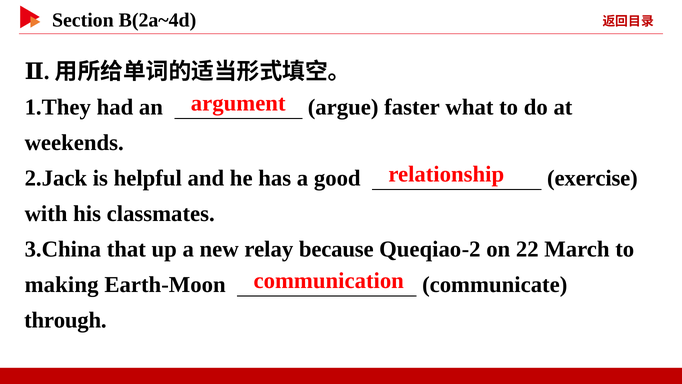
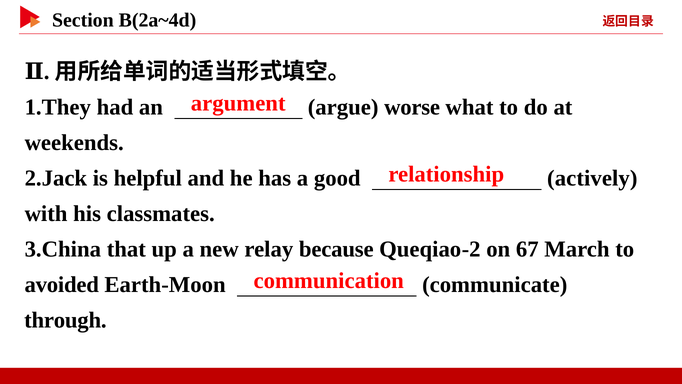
faster: faster -> worse
exercise: exercise -> actively
22: 22 -> 67
making: making -> avoided
